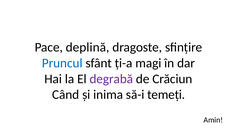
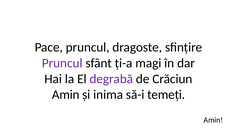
Pace deplină: deplină -> pruncul
Pruncul at (62, 63) colour: blue -> purple
Când at (66, 95): Când -> Amin
